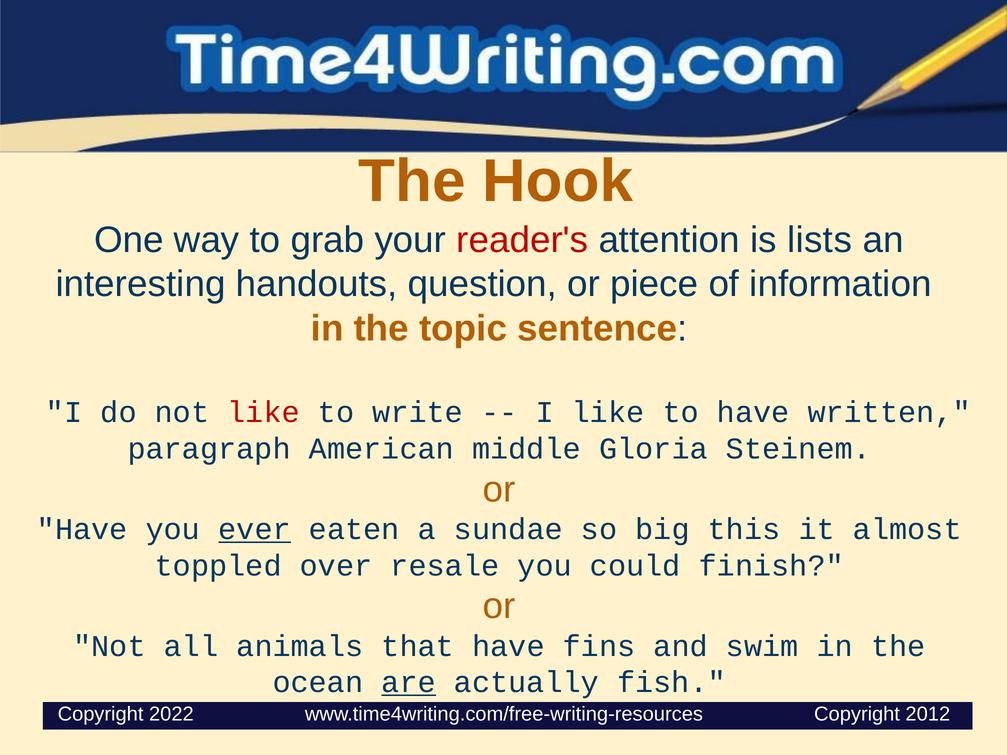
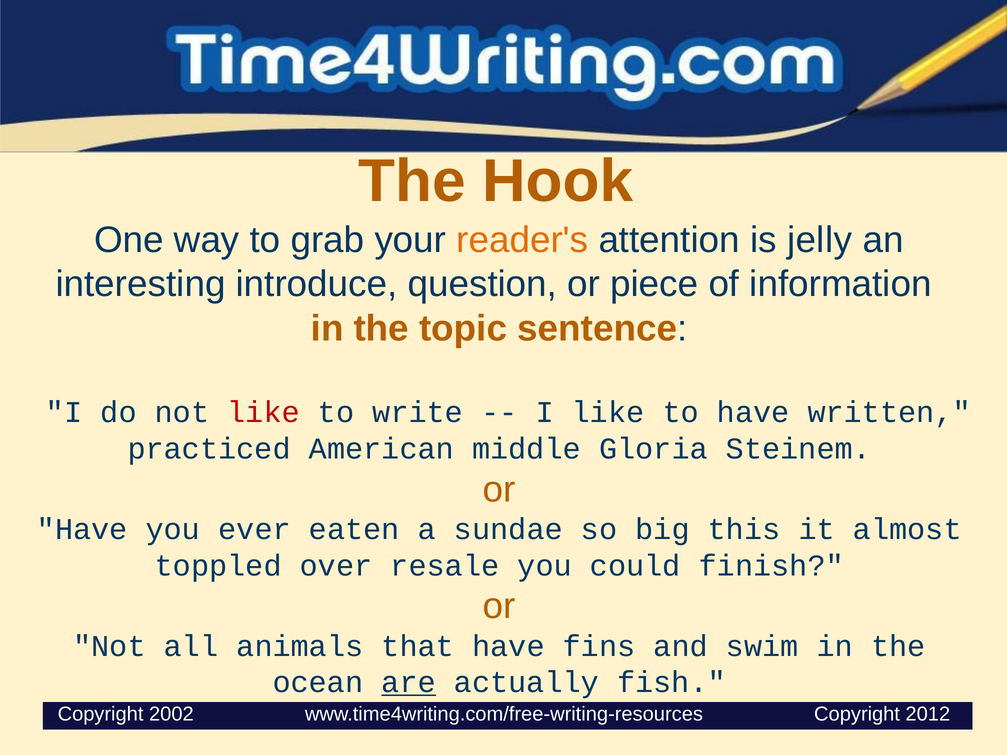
reader's colour: red -> orange
lists: lists -> jelly
handouts: handouts -> introduce
paragraph: paragraph -> practiced
ever underline: present -> none
2022: 2022 -> 2002
